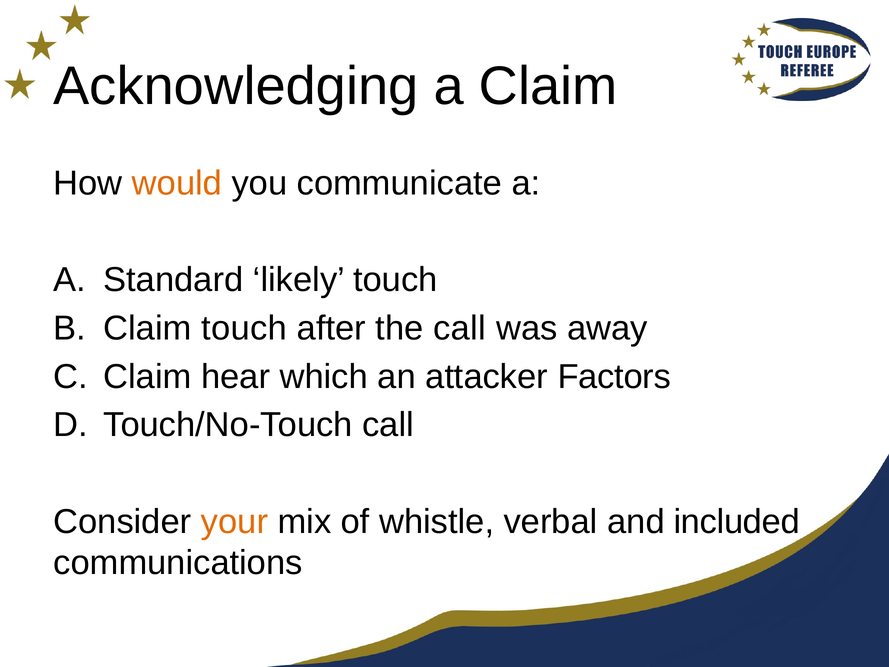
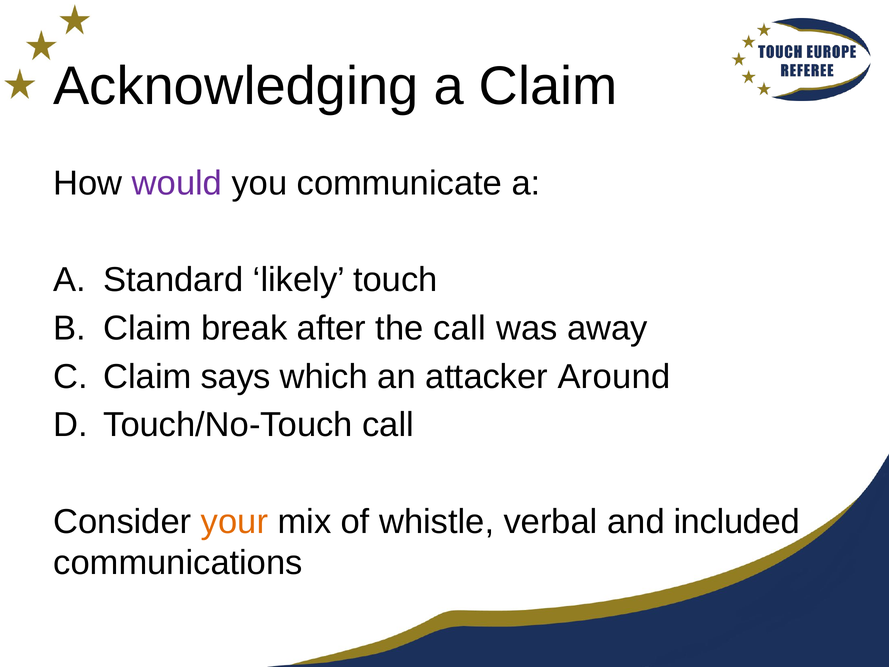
would colour: orange -> purple
Claim touch: touch -> break
hear: hear -> says
Factors: Factors -> Around
